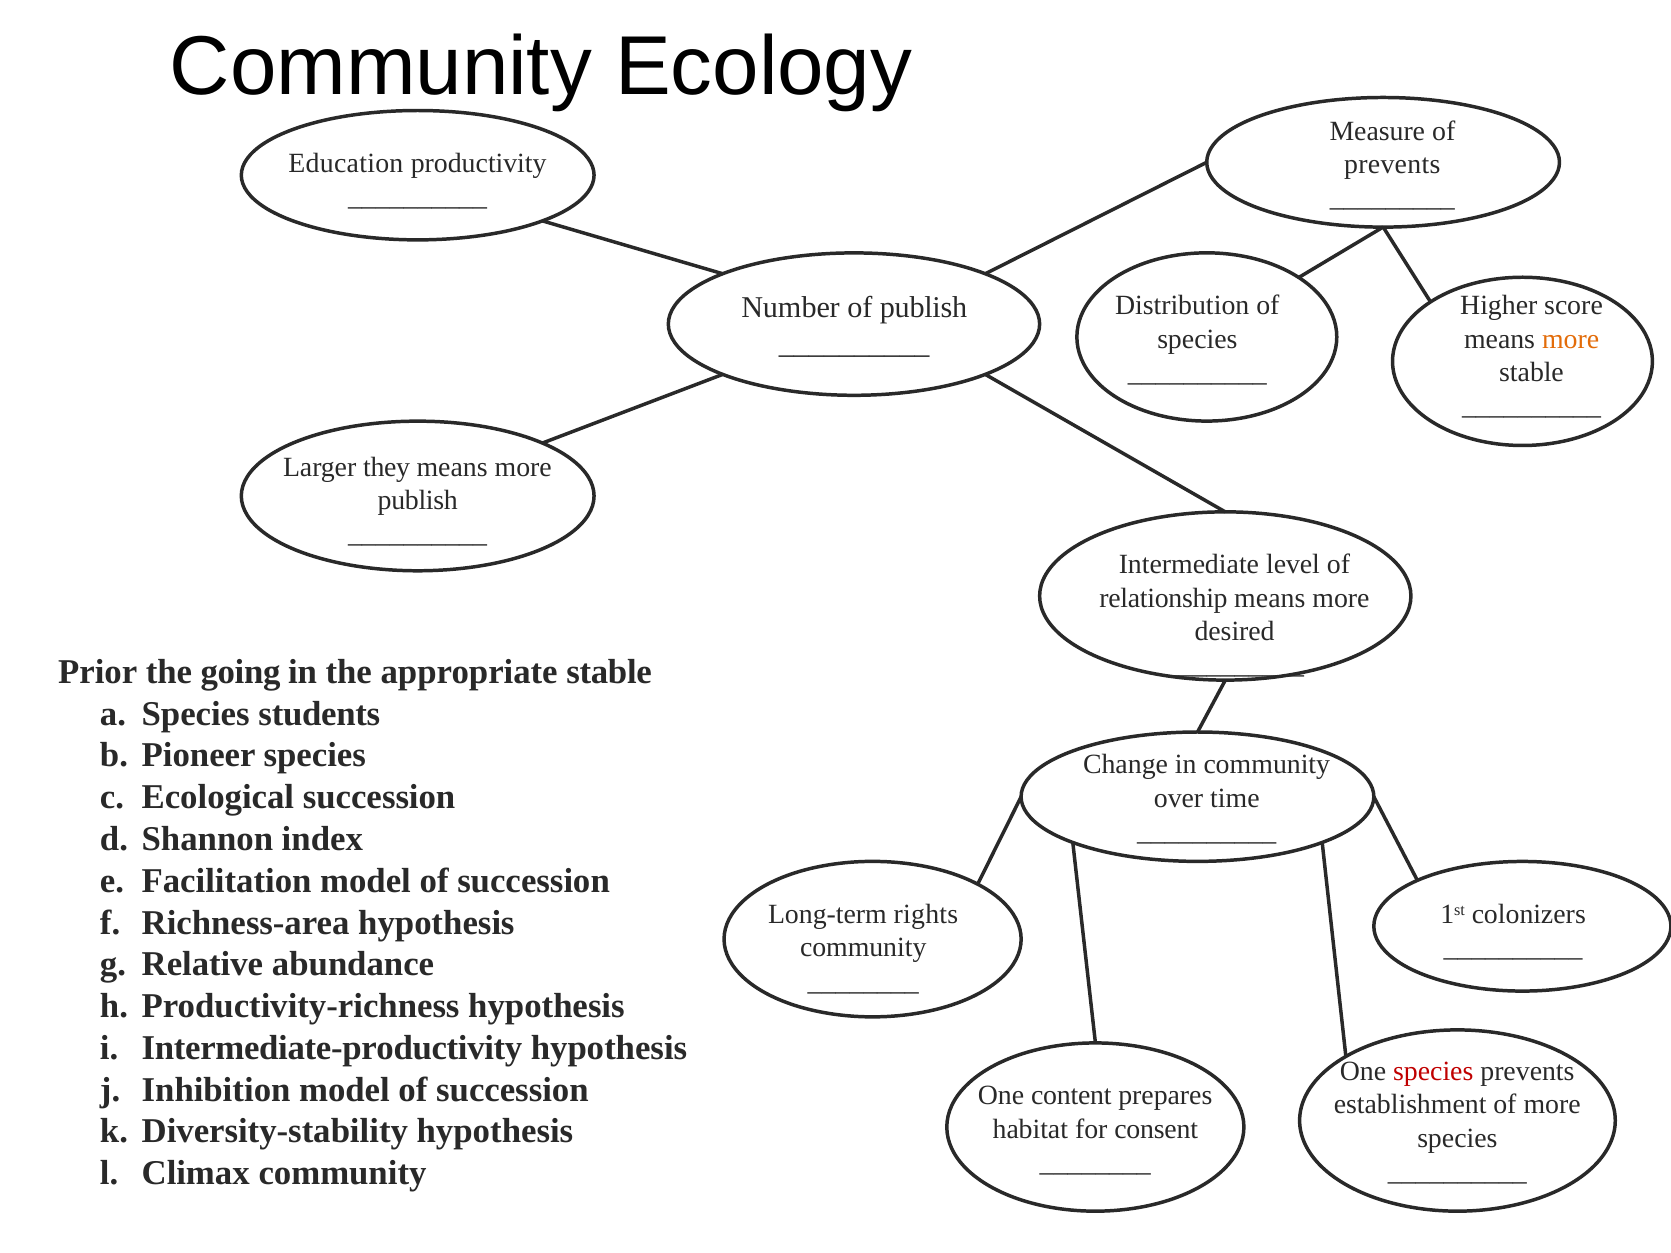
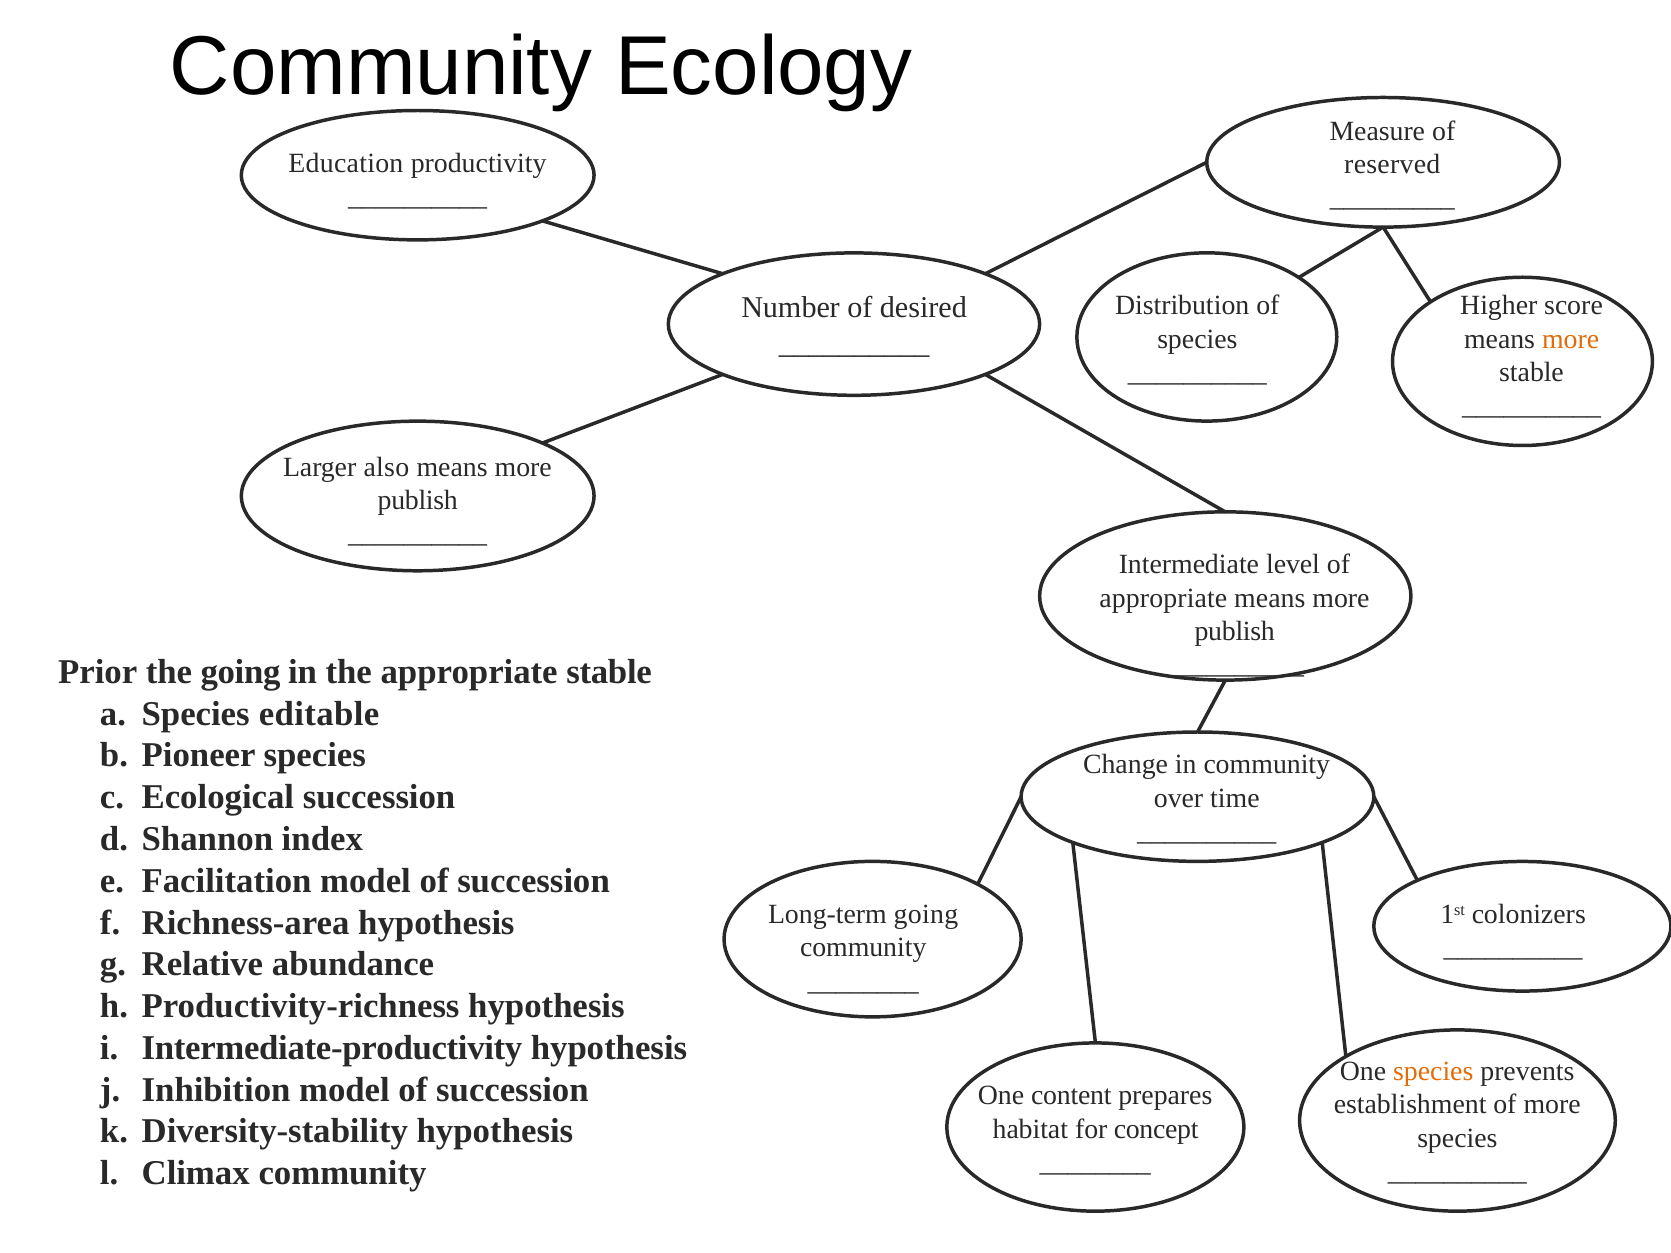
prevents at (1392, 164): prevents -> reserved
of publish: publish -> desired
they: they -> also
relationship at (1164, 598): relationship -> appropriate
desired at (1235, 632): desired -> publish
students: students -> editable
Long-term rights: rights -> going
species at (1433, 1071) colour: red -> orange
consent: consent -> concept
